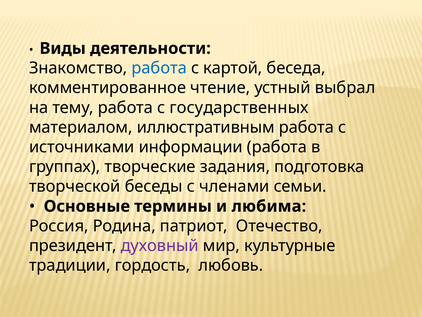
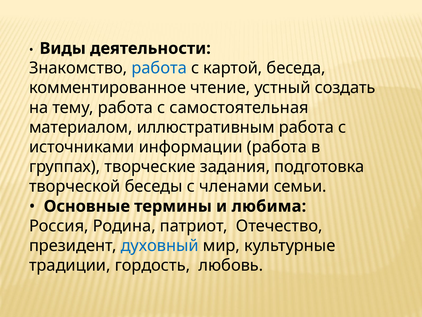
выбрал: выбрал -> создать
государственных: государственных -> самостоятельная
духовный colour: purple -> blue
